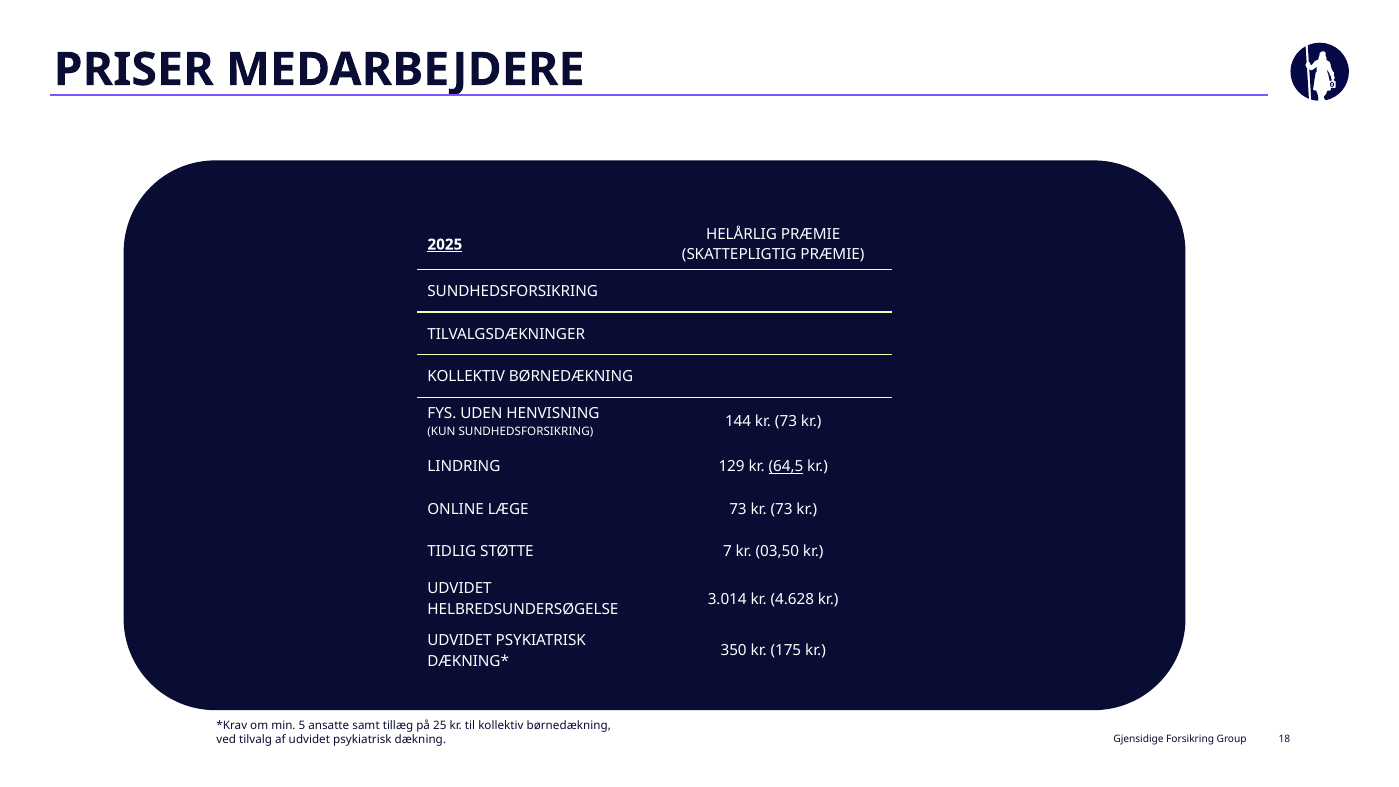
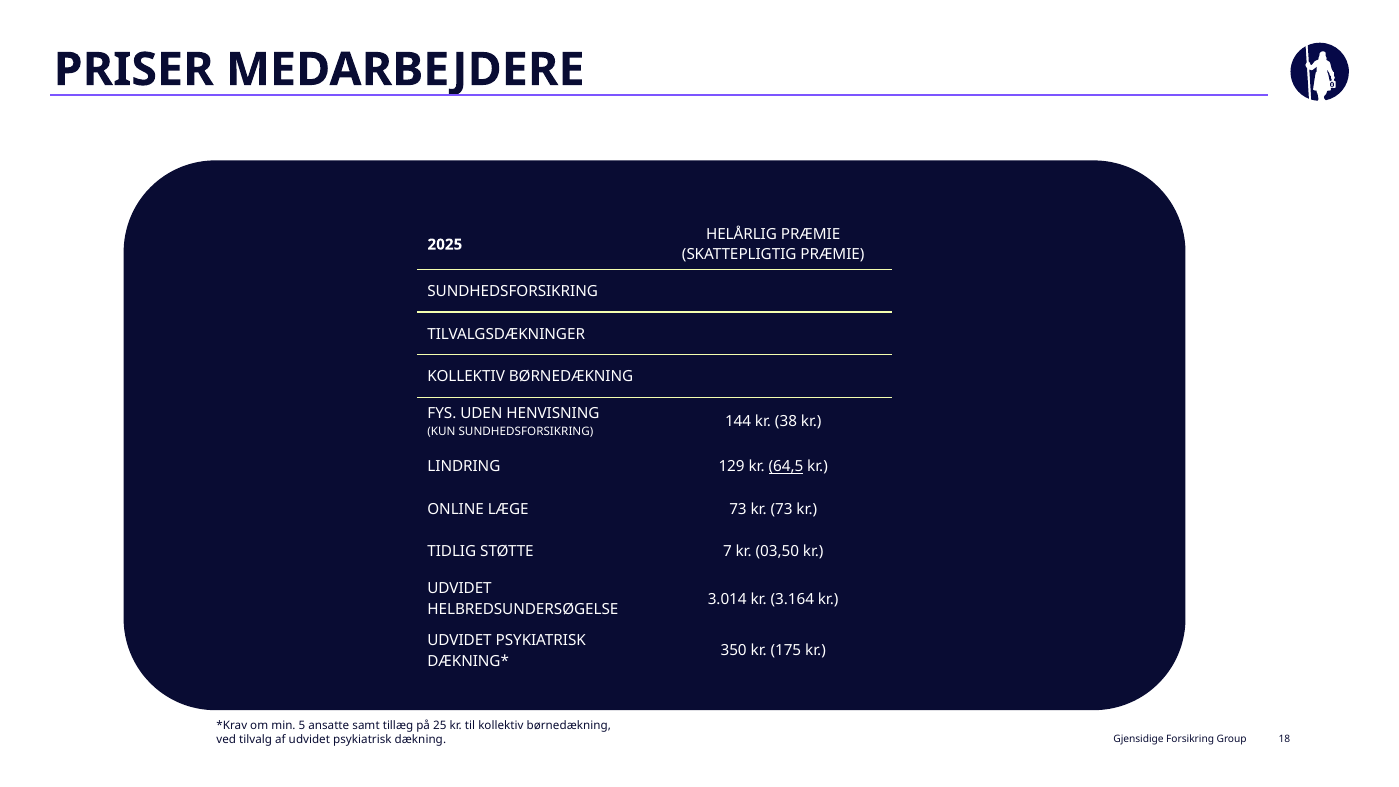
2025 underline: present -> none
144 kr 73: 73 -> 38
4.628: 4.628 -> 3.164
